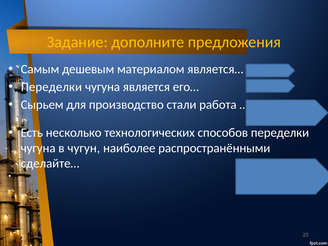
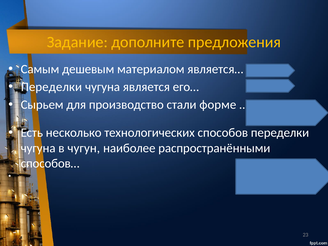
работа: работа -> форме
сделайте…: сделайте… -> способов…
